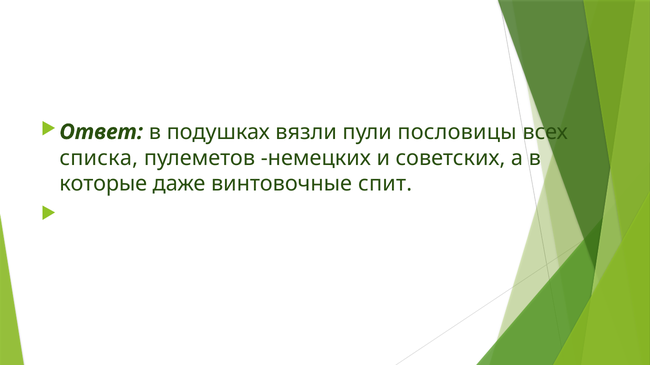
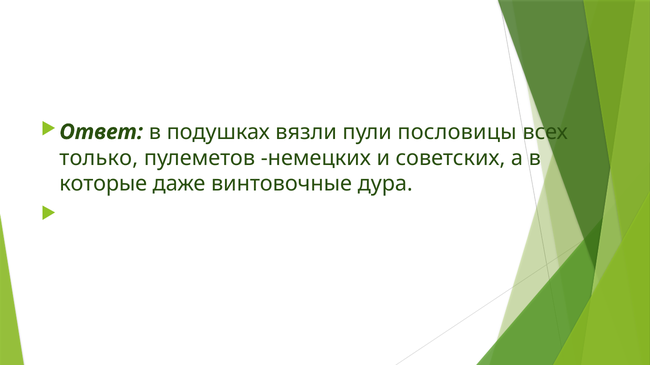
списка: списка -> только
спит: спит -> дура
